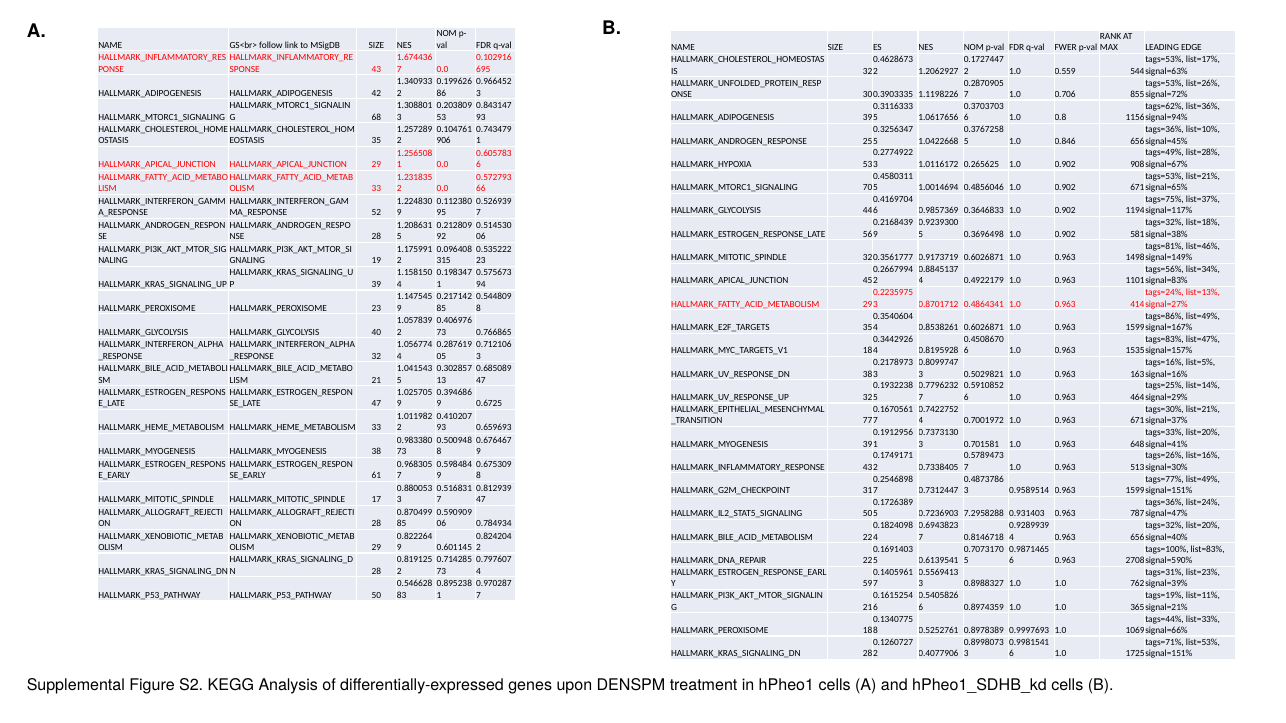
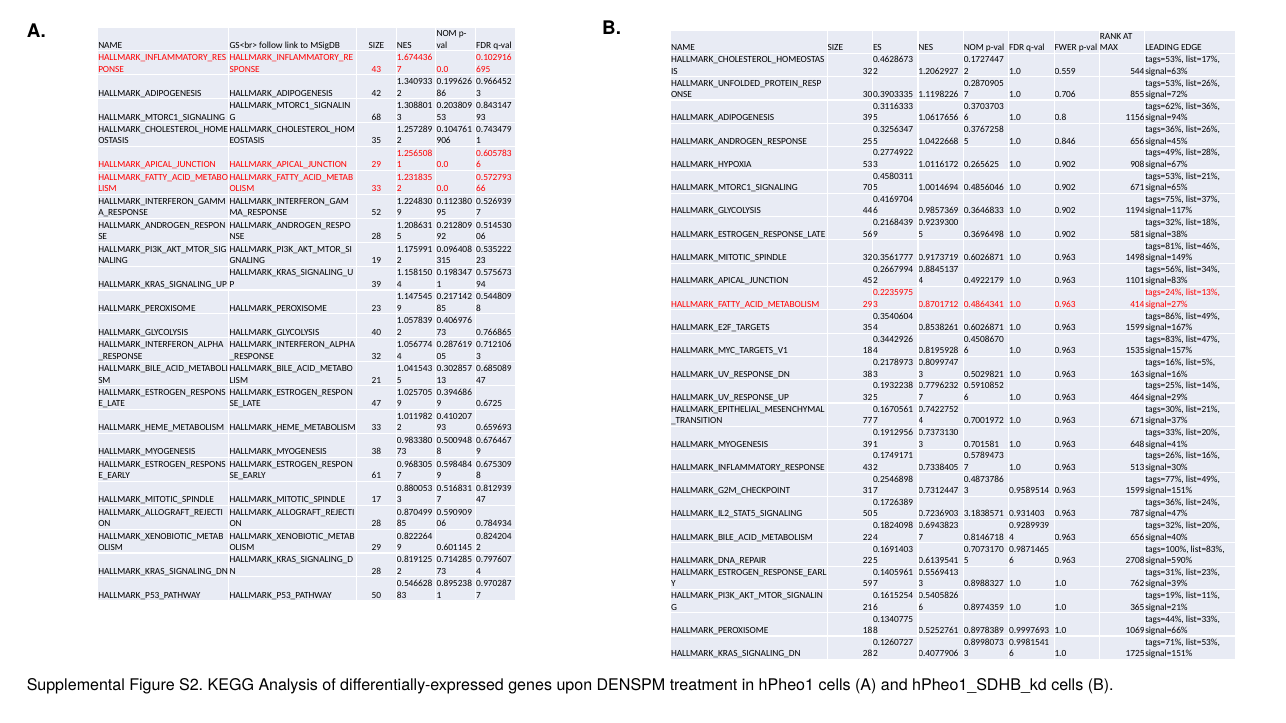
tags=36% list=10%: list=10% -> list=26%
7.2958288: 7.2958288 -> 3.1838571
